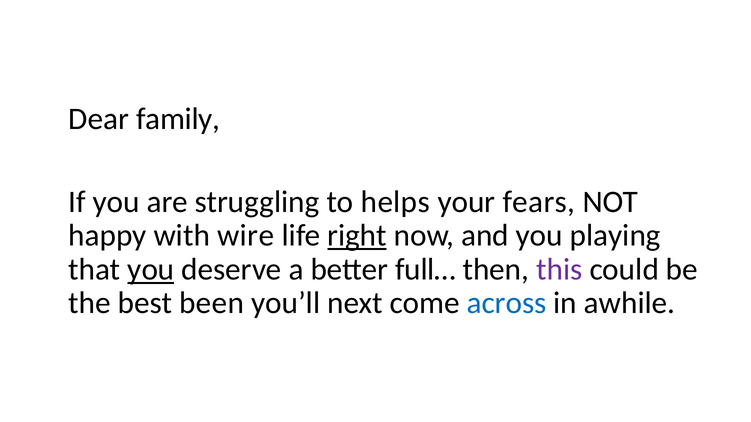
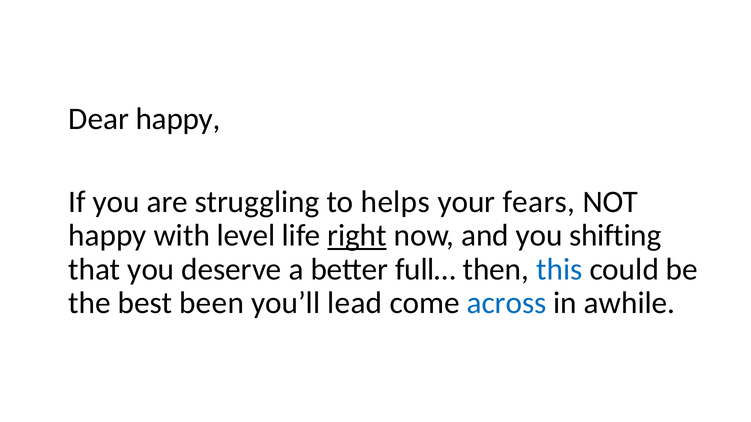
Dear family: family -> happy
wire: wire -> level
playing: playing -> shifting
you at (151, 270) underline: present -> none
this colour: purple -> blue
next: next -> lead
